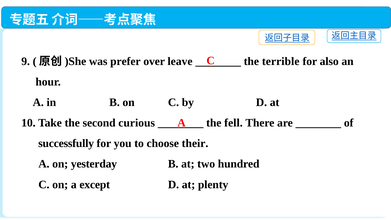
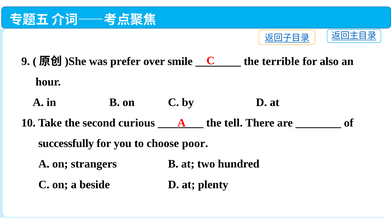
leave: leave -> smile
fell: fell -> tell
their: their -> poor
yesterday: yesterday -> strangers
except: except -> beside
